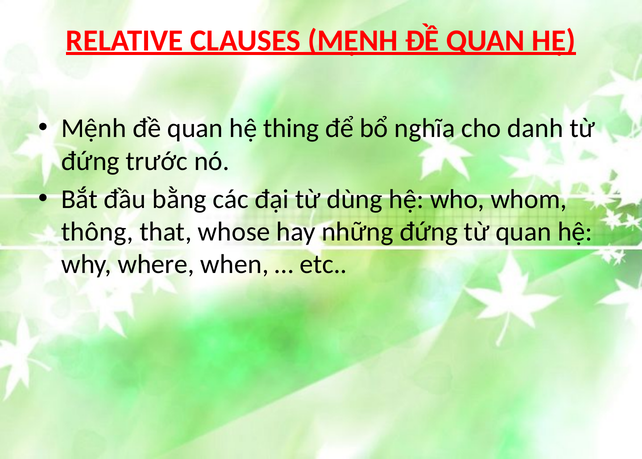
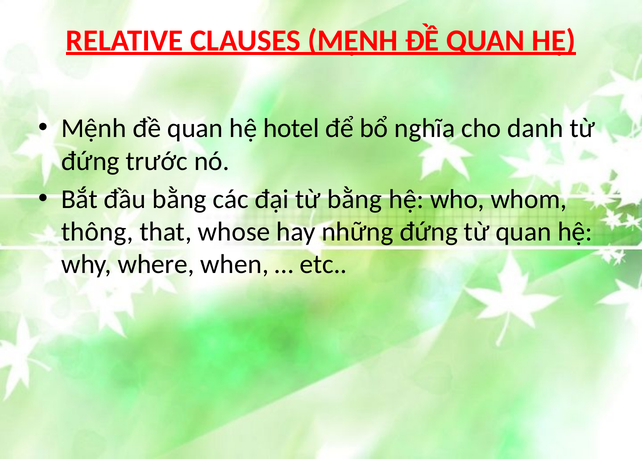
thing: thing -> hotel
từ dùng: dùng -> bằng
